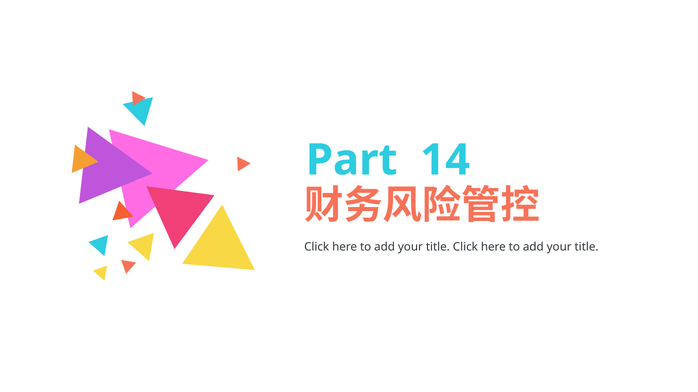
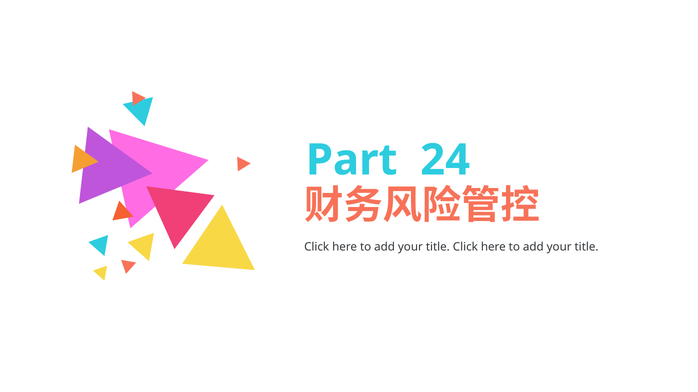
14: 14 -> 24
